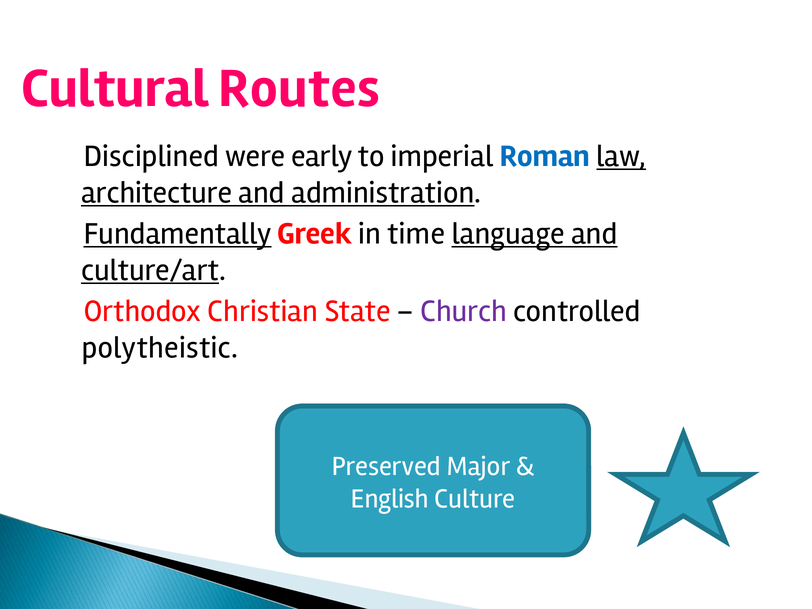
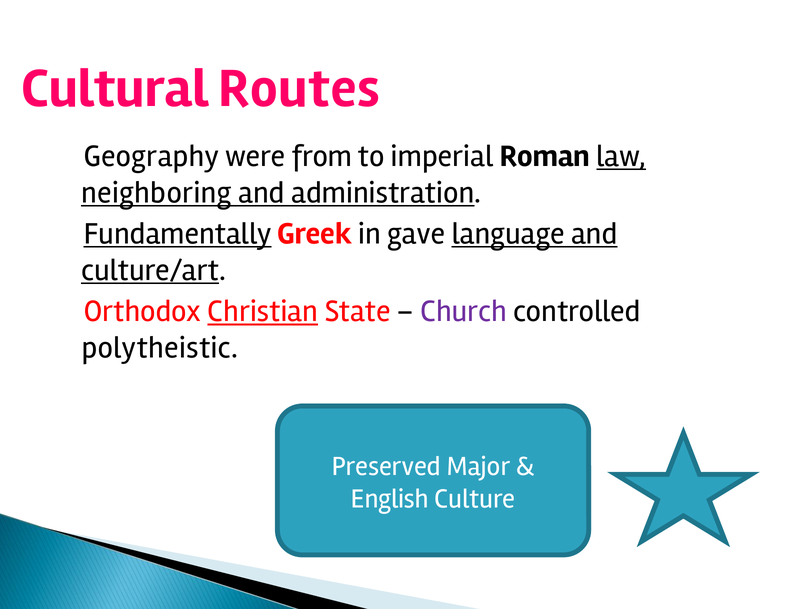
Disciplined: Disciplined -> Geography
early: early -> from
Roman colour: blue -> black
architecture: architecture -> neighboring
time: time -> gave
Christian underline: none -> present
